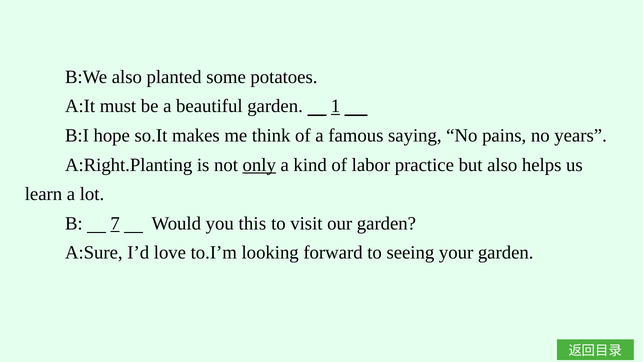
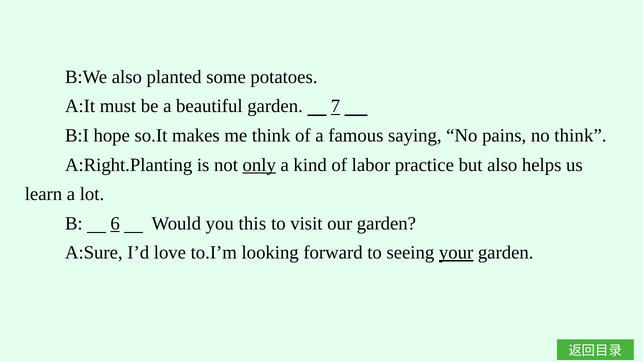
1: 1 -> 7
no years: years -> think
7: 7 -> 6
your underline: none -> present
